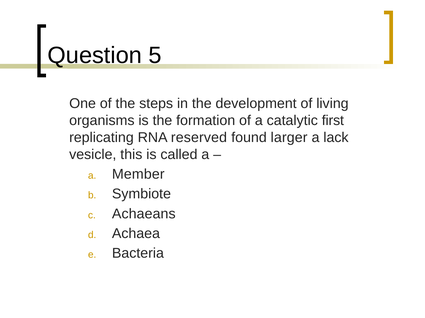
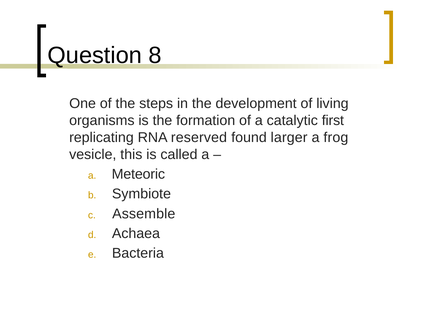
5: 5 -> 8
lack: lack -> frog
Member: Member -> Meteoric
Achaeans: Achaeans -> Assemble
